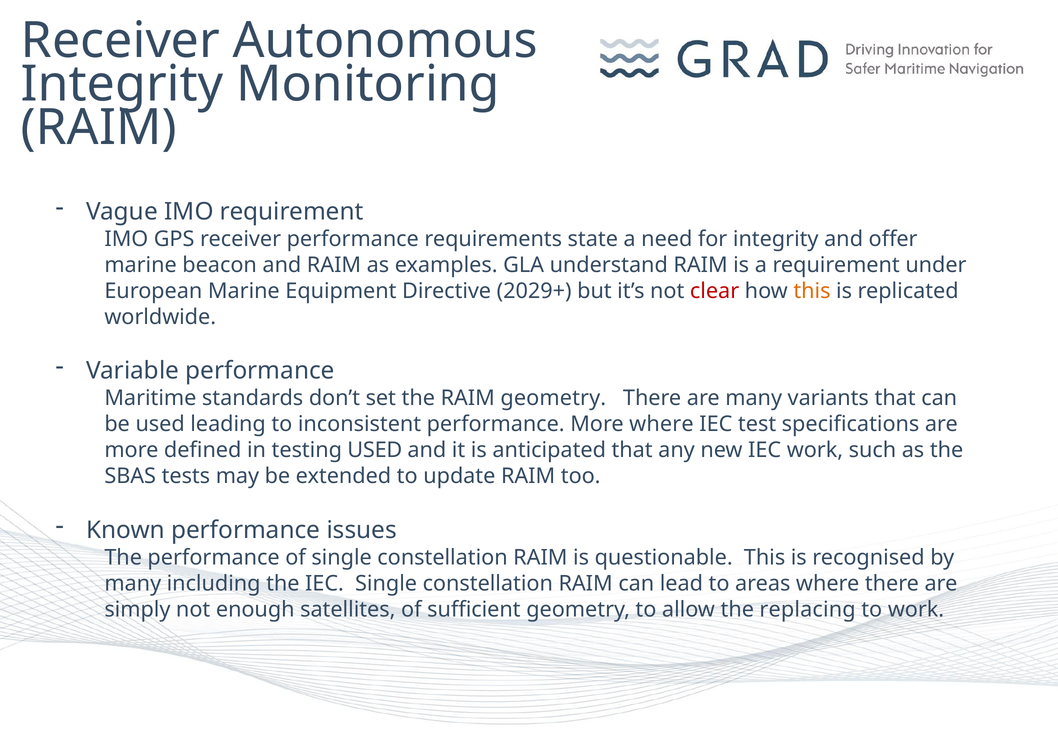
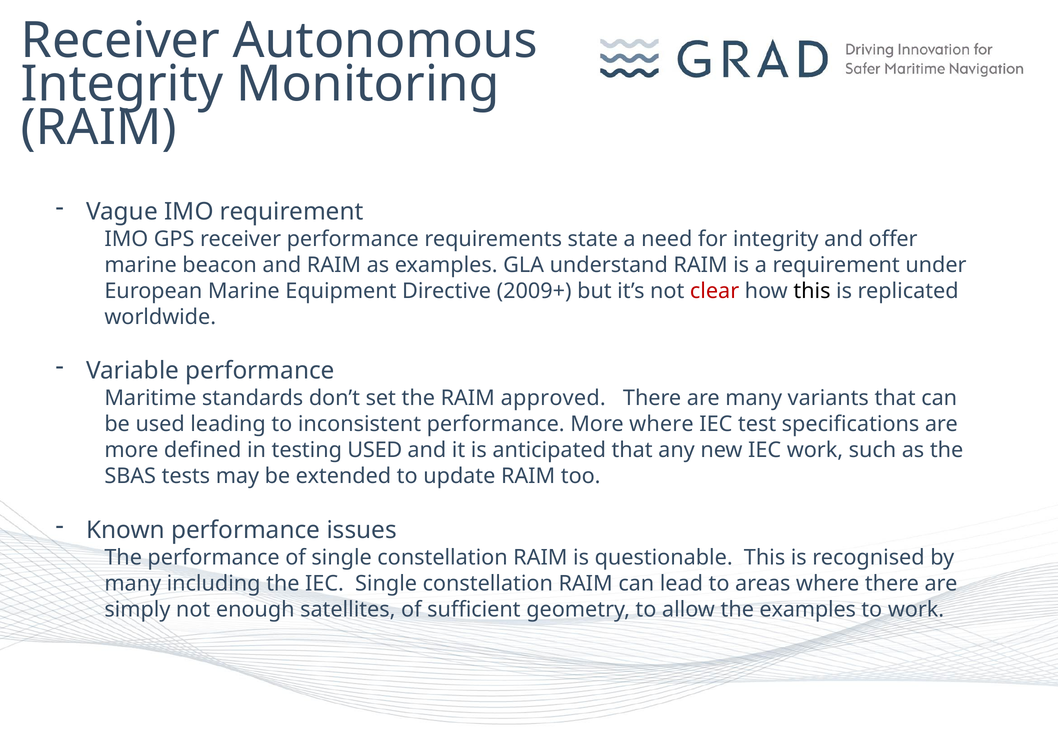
2029+: 2029+ -> 2009+
this at (812, 291) colour: orange -> black
RAIM geometry: geometry -> approved
the replacing: replacing -> examples
